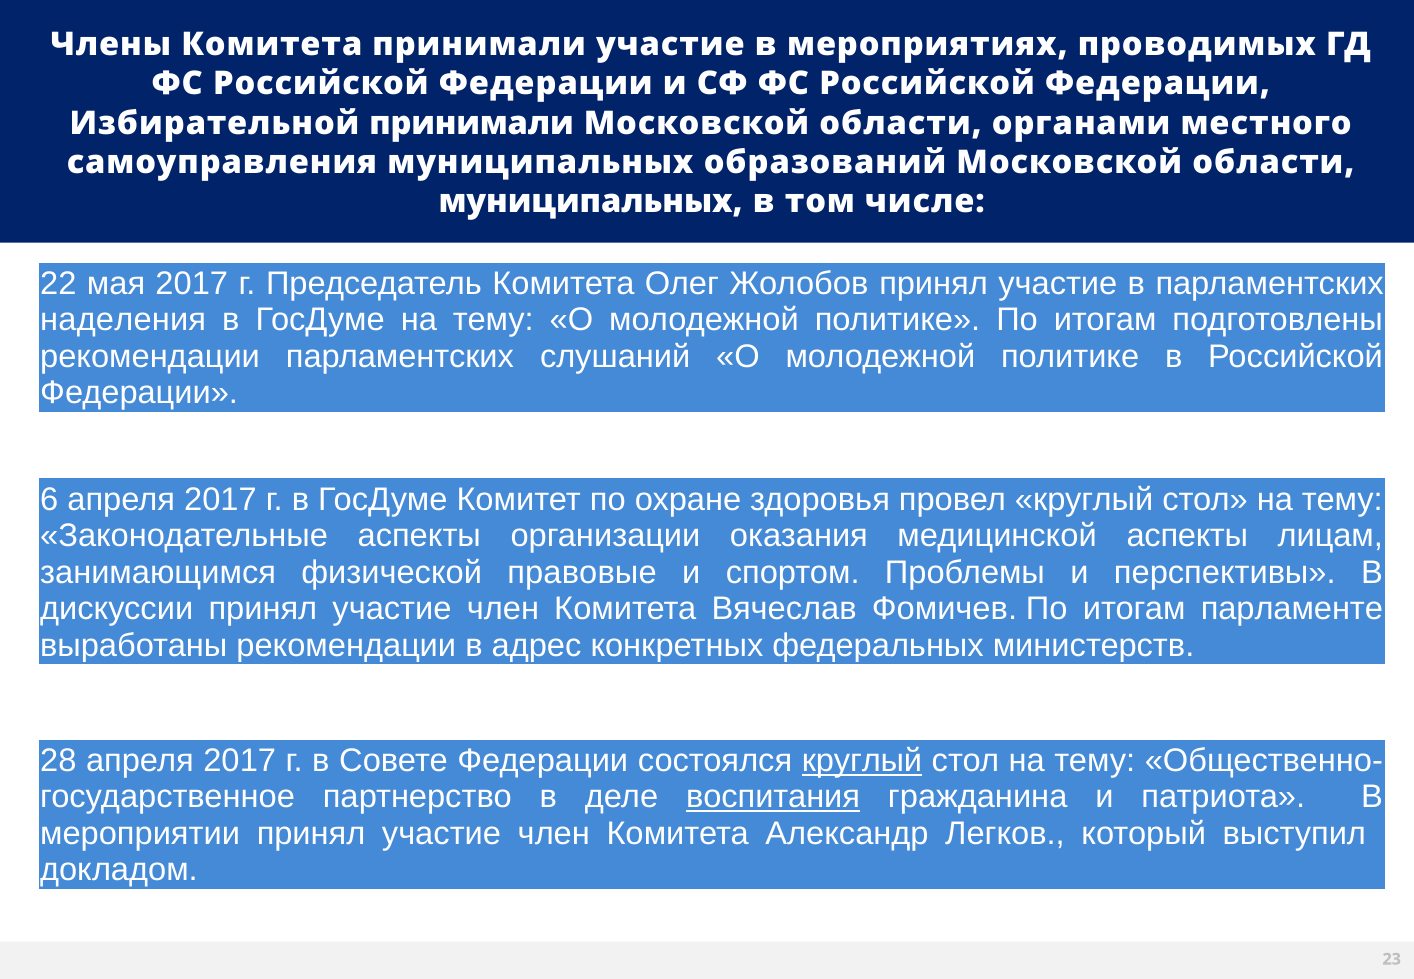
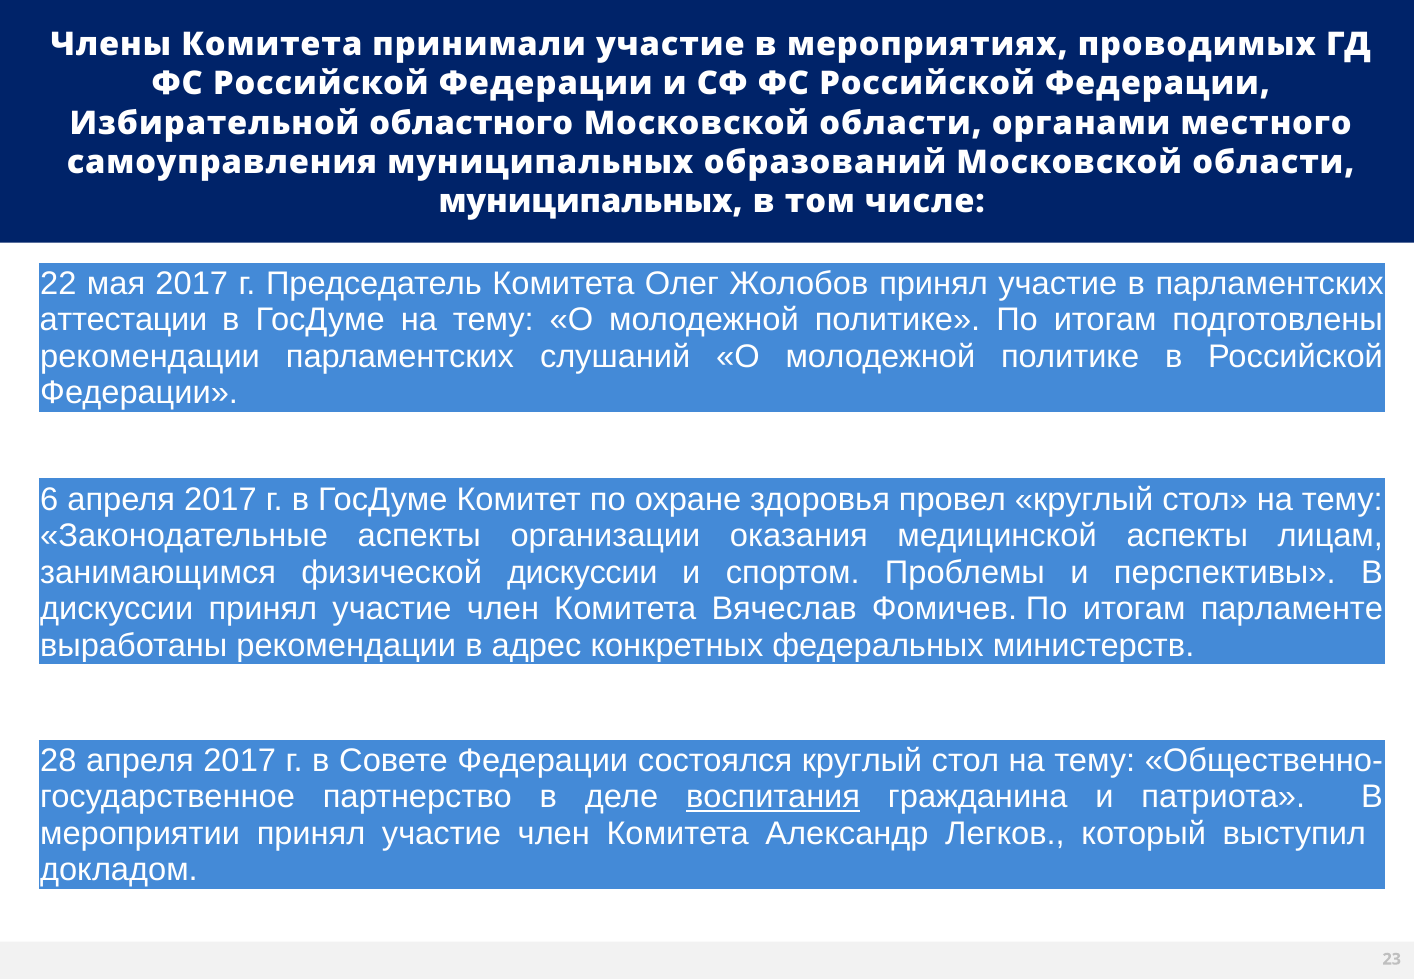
Избирательной принимали: принимали -> областного
наделения: наделения -> аттестации
физической правовые: правовые -> дискуссии
круглый at (862, 760) underline: present -> none
